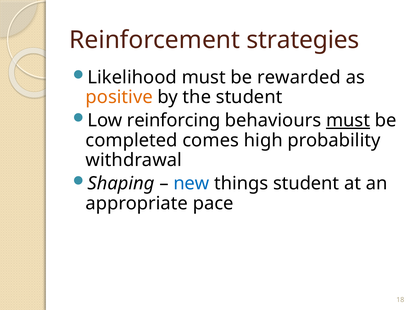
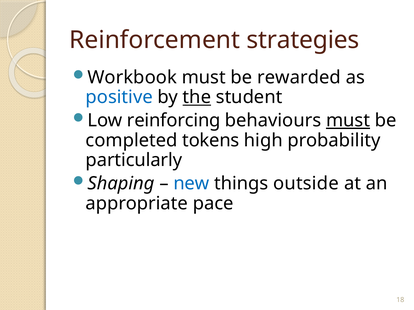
Likelihood: Likelihood -> Workbook
positive colour: orange -> blue
the underline: none -> present
comes: comes -> tokens
withdrawal: withdrawal -> particularly
things student: student -> outside
